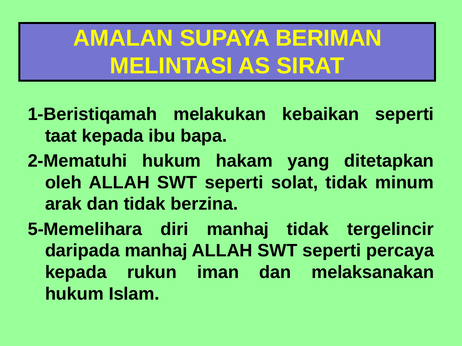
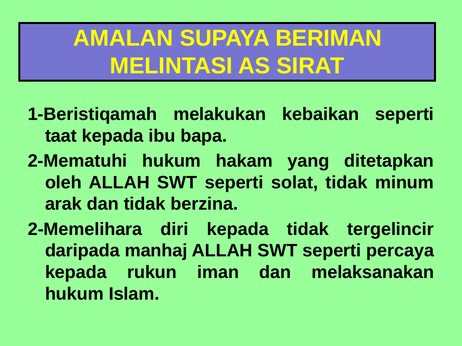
5-Memelihara: 5-Memelihara -> 2-Memelihara
diri manhaj: manhaj -> kepada
